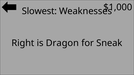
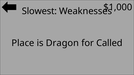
Right: Right -> Place
Sneak: Sneak -> Called
